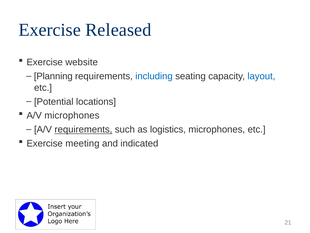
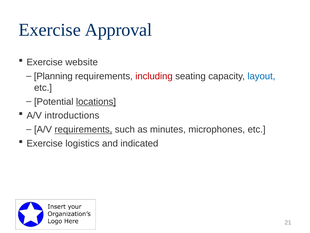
Released: Released -> Approval
including colour: blue -> red
locations underline: none -> present
A/V microphones: microphones -> introductions
logistics: logistics -> minutes
meeting: meeting -> logistics
